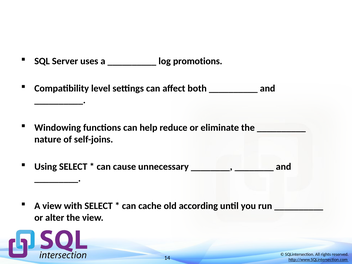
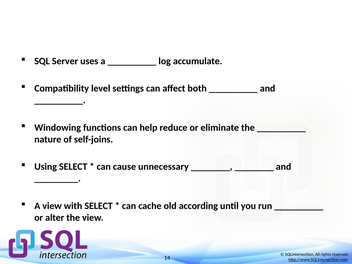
promotions: promotions -> accumulate
